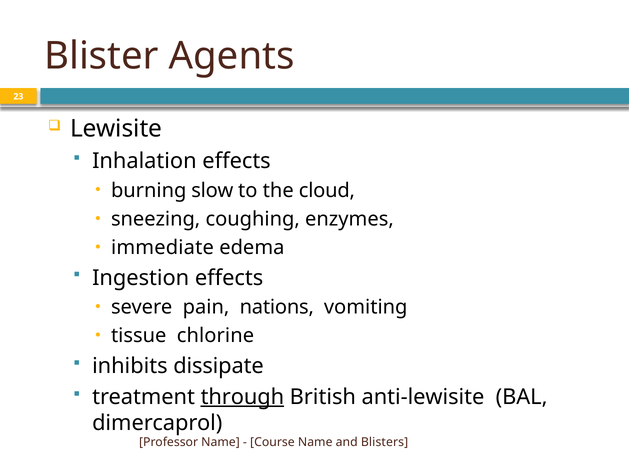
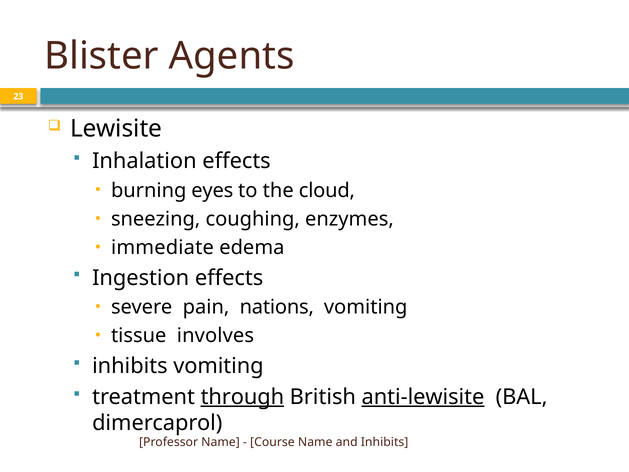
slow: slow -> eyes
chlorine: chlorine -> involves
inhibits dissipate: dissipate -> vomiting
anti-lewisite underline: none -> present
and Blisters: Blisters -> Inhibits
